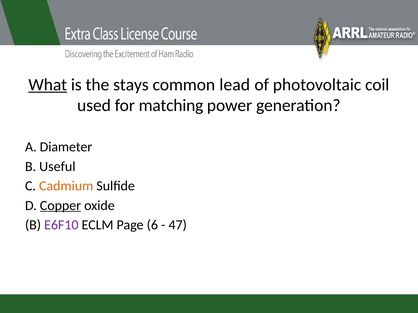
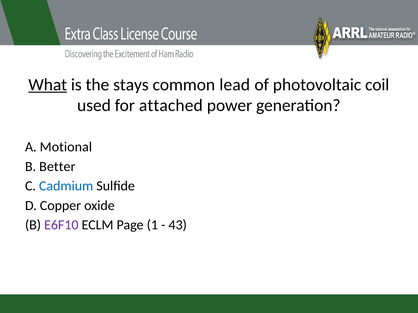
matching: matching -> attached
Diameter: Diameter -> Motional
Useful: Useful -> Better
Cadmium colour: orange -> blue
Copper underline: present -> none
6: 6 -> 1
47: 47 -> 43
